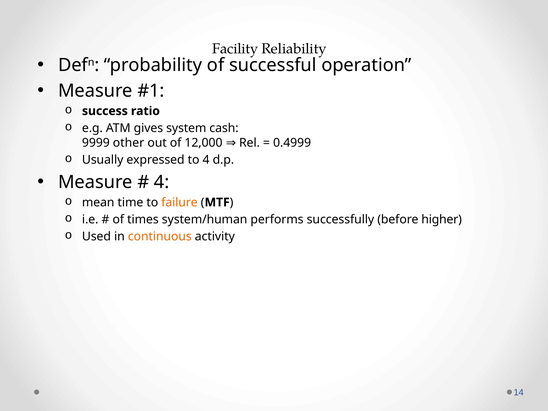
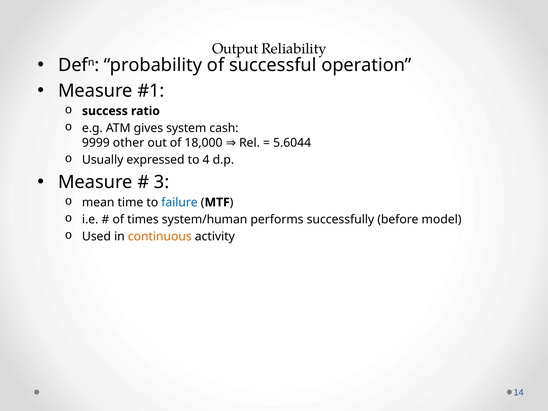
Facility: Facility -> Output
12,000: 12,000 -> 18,000
0.4999: 0.4999 -> 5.6044
4 at (162, 182): 4 -> 3
failure colour: orange -> blue
higher: higher -> model
